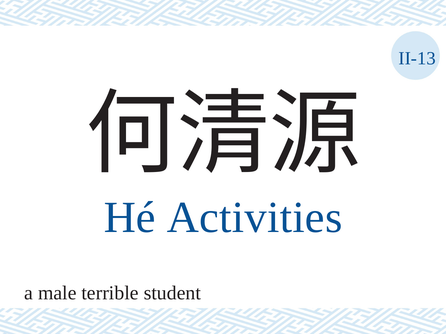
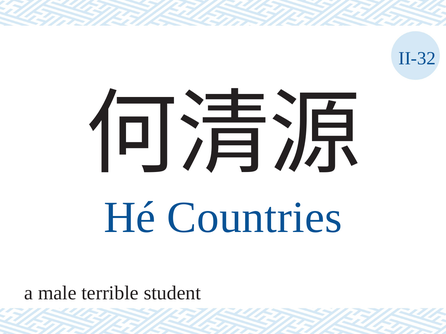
II-13: II-13 -> II-32
Activities: Activities -> Countries
